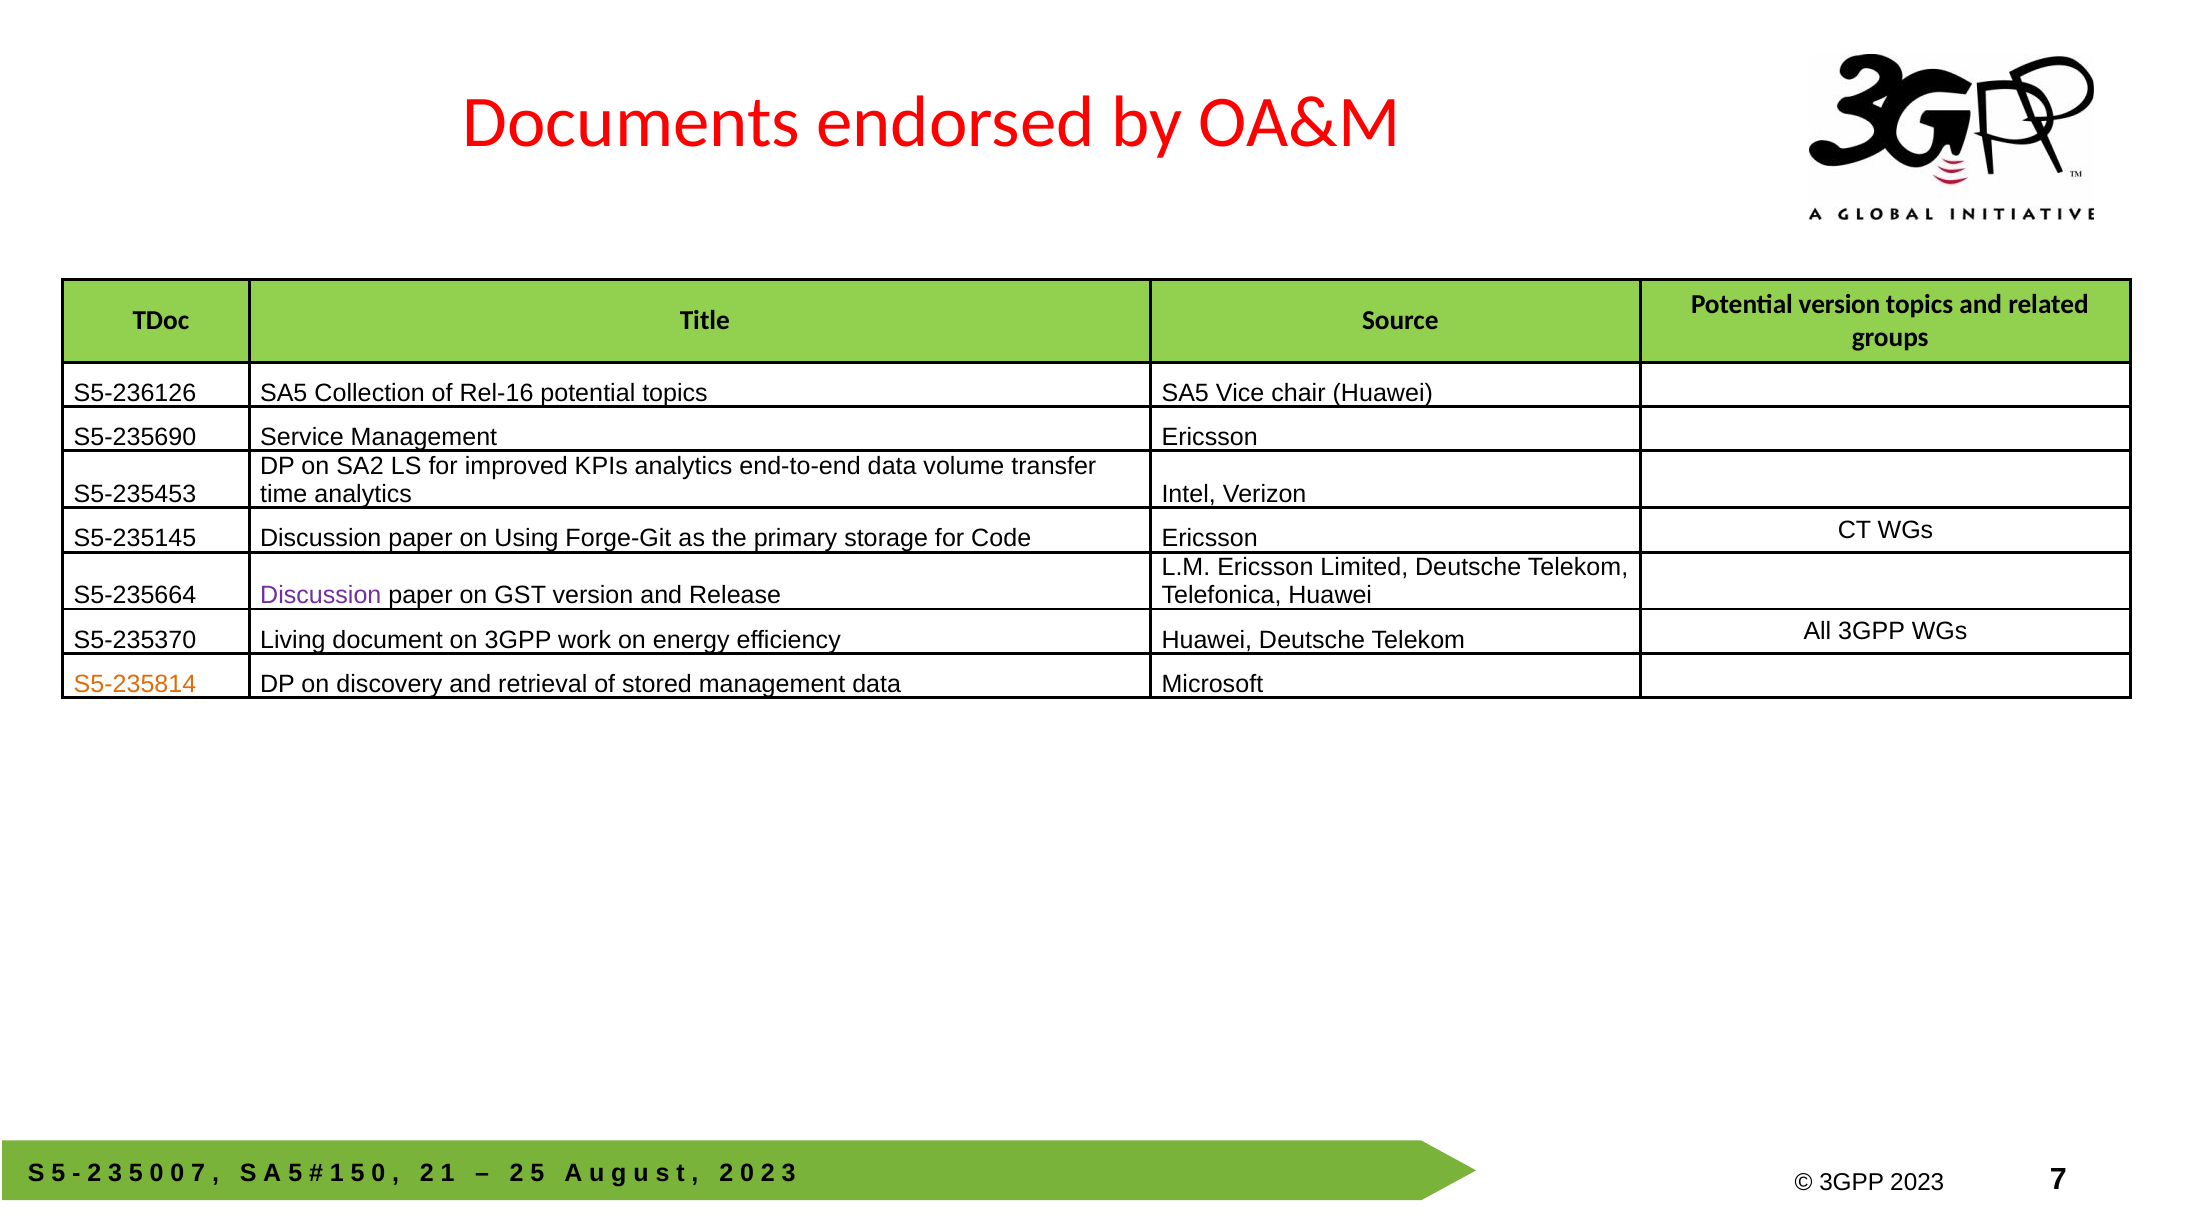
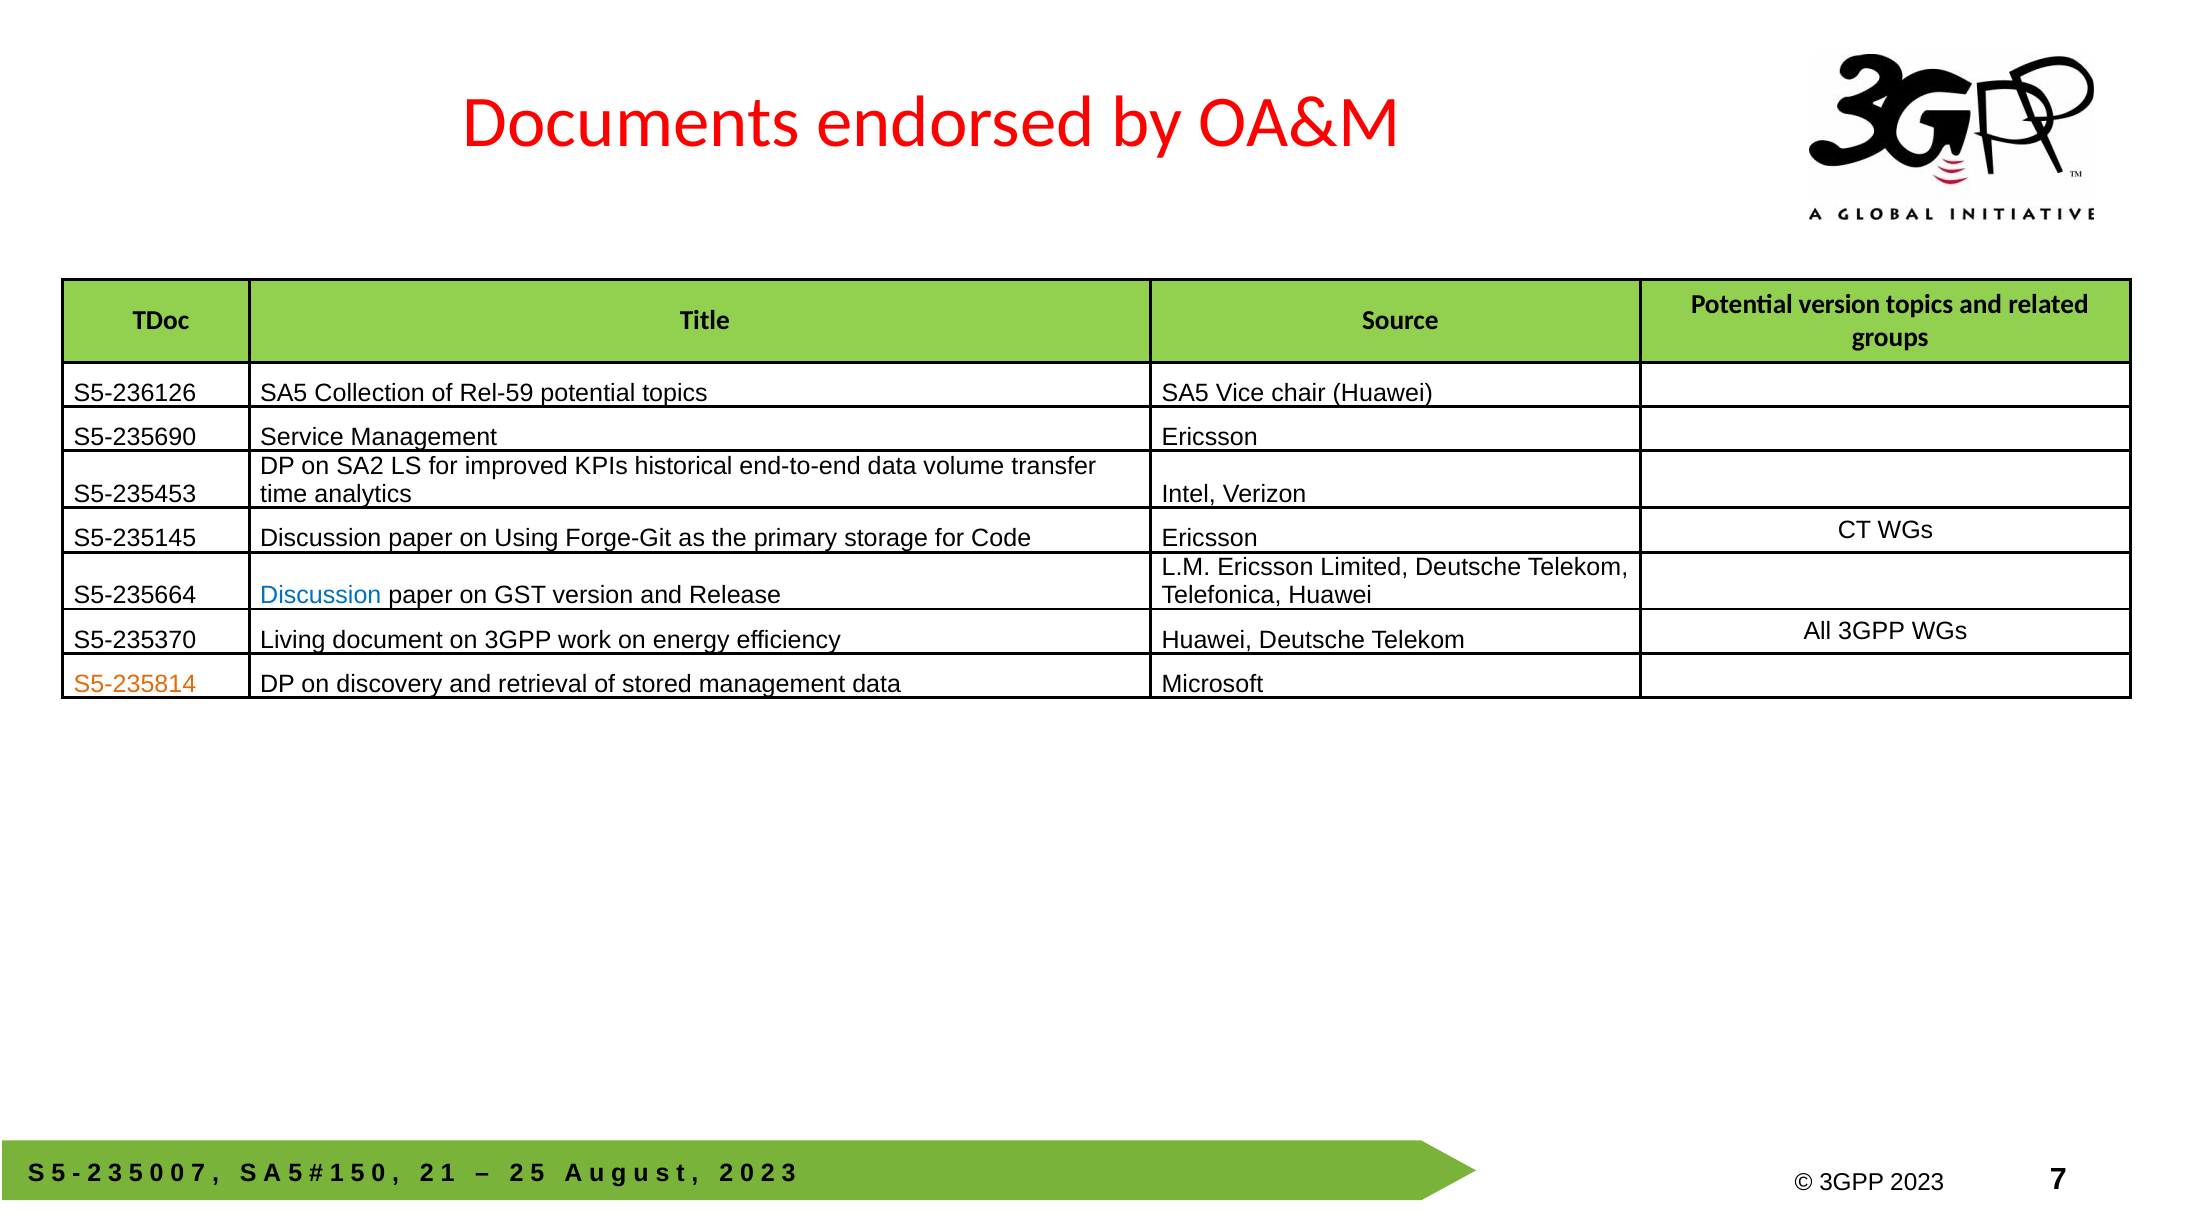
Rel-16: Rel-16 -> Rel-59
KPIs analytics: analytics -> historical
Discussion at (321, 596) colour: purple -> blue
